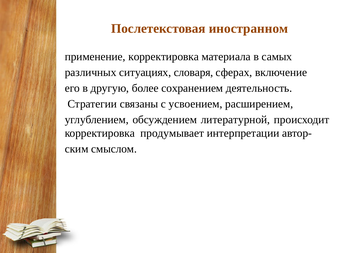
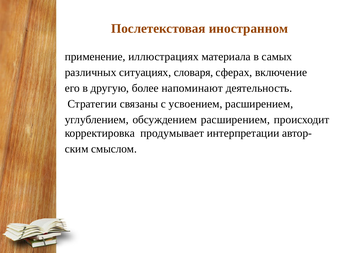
применение корректировка: корректировка -> иллюстрациях
сохранением: сохранением -> напоминают
обсуждением литературной: литературной -> расширением
